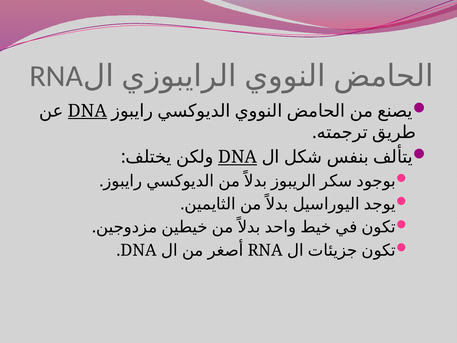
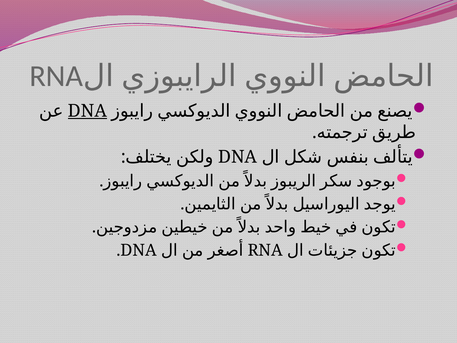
DNA at (238, 157) underline: present -> none
